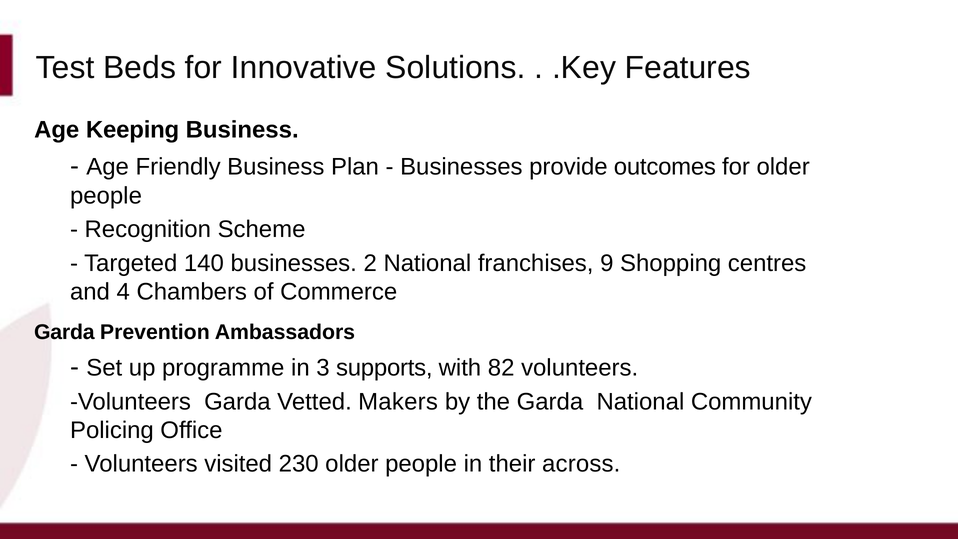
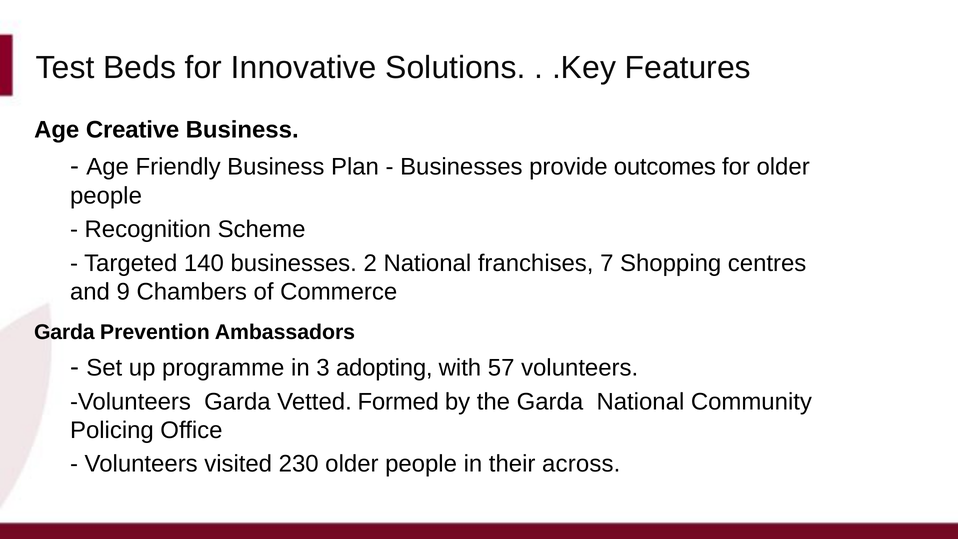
Keeping: Keeping -> Creative
9: 9 -> 7
4: 4 -> 9
supports: supports -> adopting
82: 82 -> 57
Makers: Makers -> Formed
